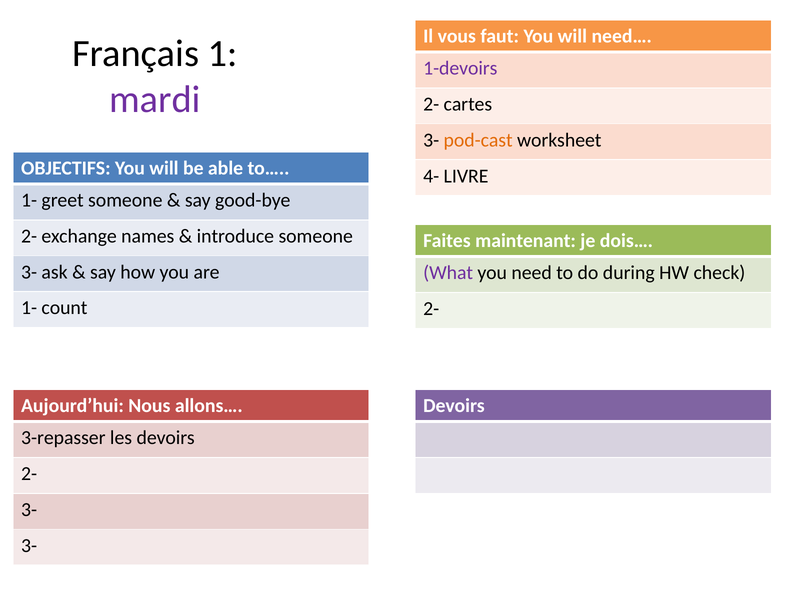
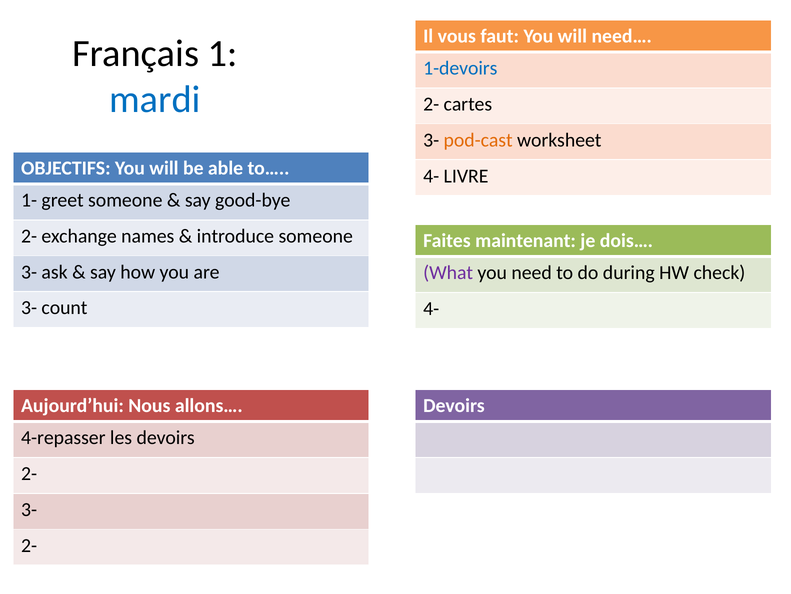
1-devoirs colour: purple -> blue
mardi colour: purple -> blue
1- at (29, 308): 1- -> 3-
2- at (431, 308): 2- -> 4-
3-repasser: 3-repasser -> 4-repasser
3- at (29, 545): 3- -> 2-
